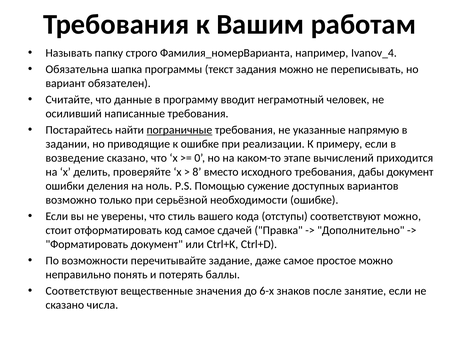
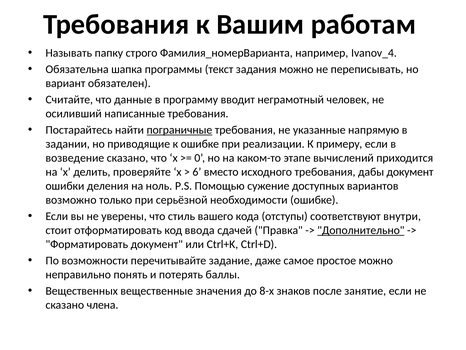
8: 8 -> 6
соответствуют можно: можно -> внутри
код самое: самое -> ввода
Дополнительно underline: none -> present
Соответствуют at (82, 290): Соответствуют -> Вещественных
6-х: 6-х -> 8-х
числа: числа -> члена
